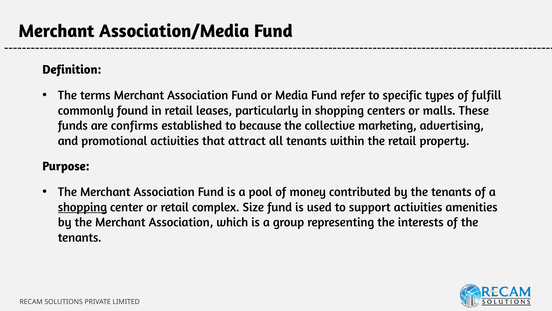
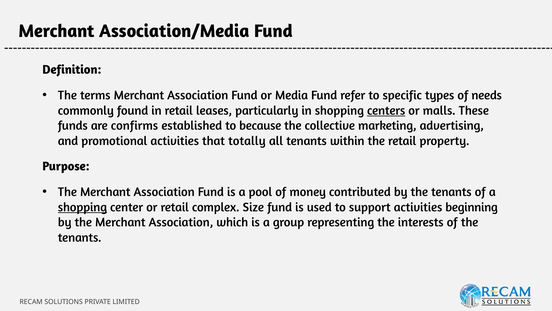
fulfill: fulfill -> needs
centers underline: none -> present
attract: attract -> totally
amenities: amenities -> beginning
